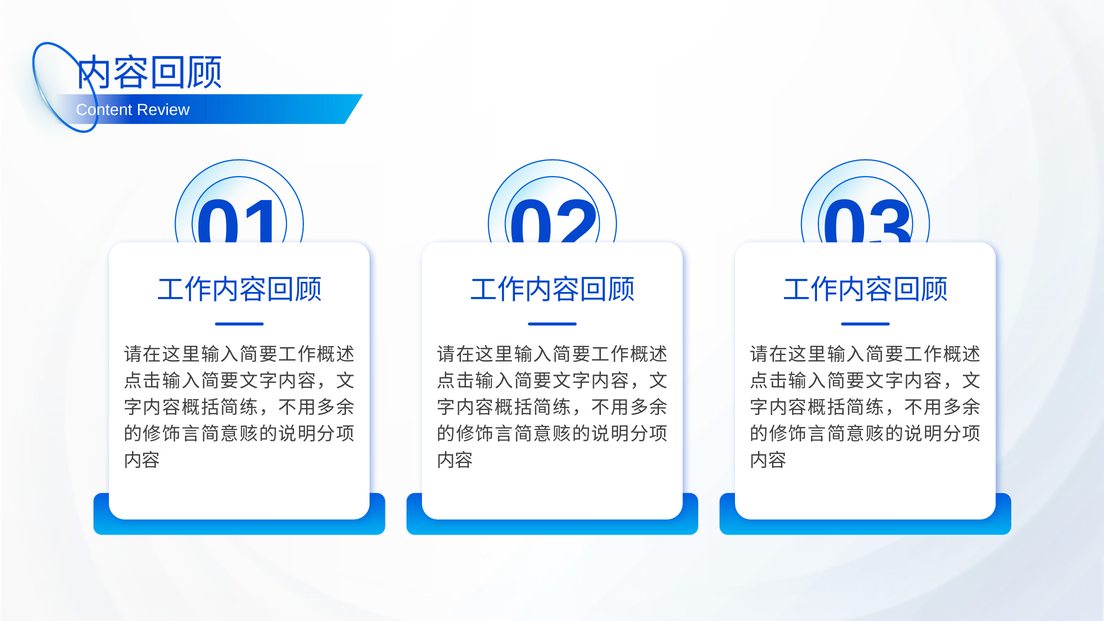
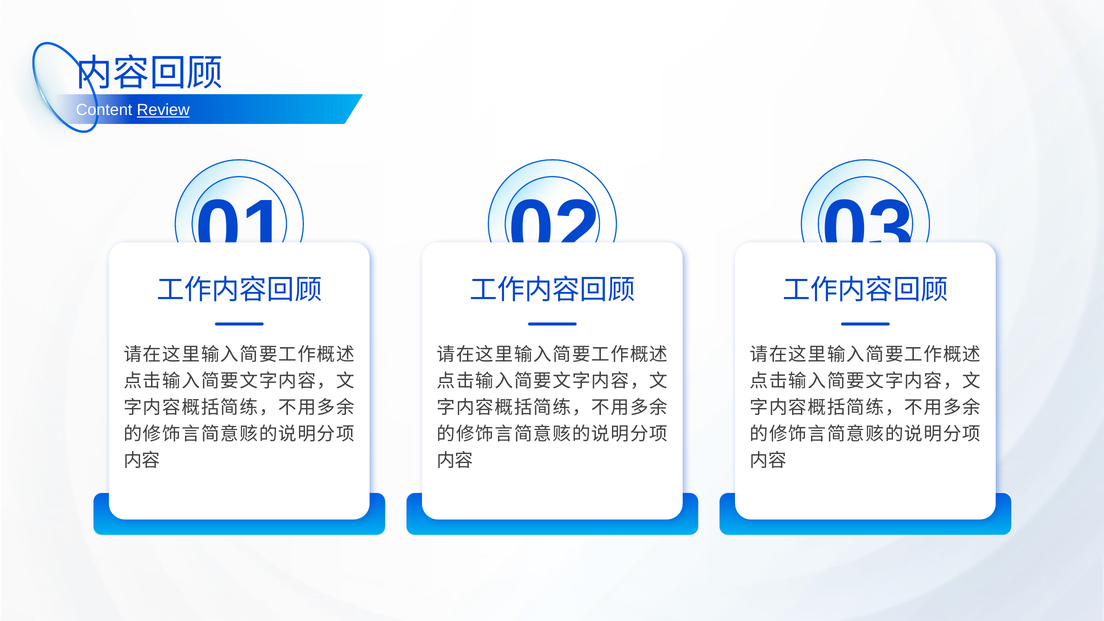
Review underline: none -> present
